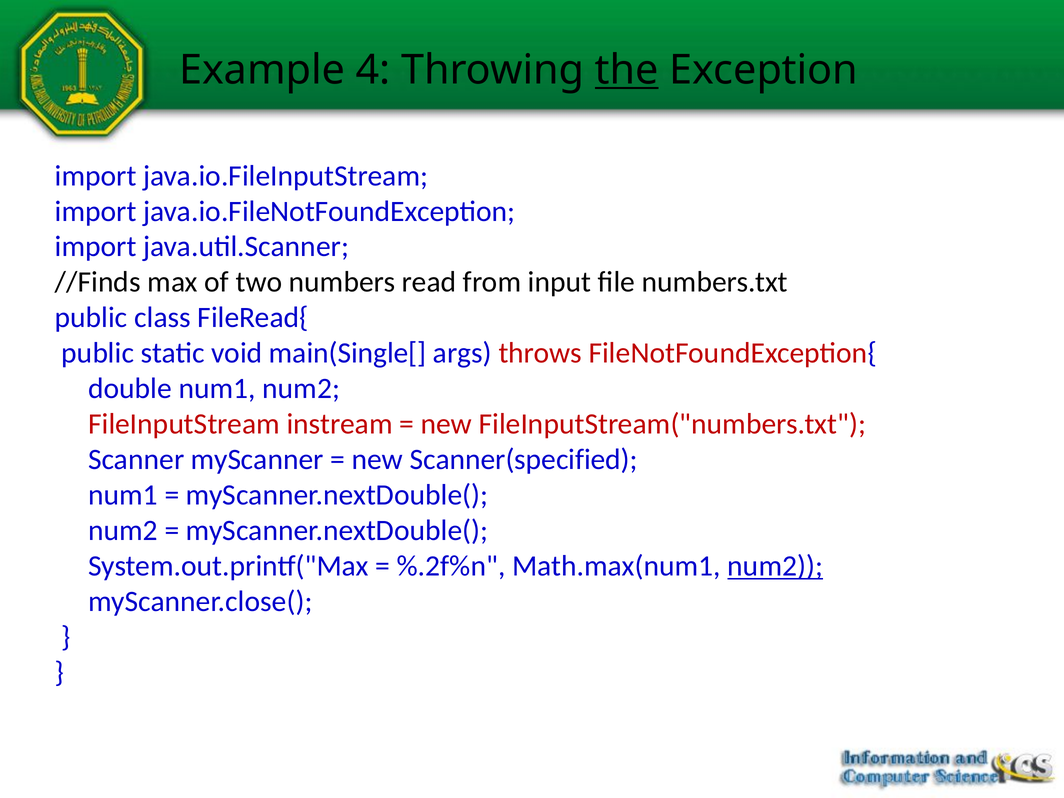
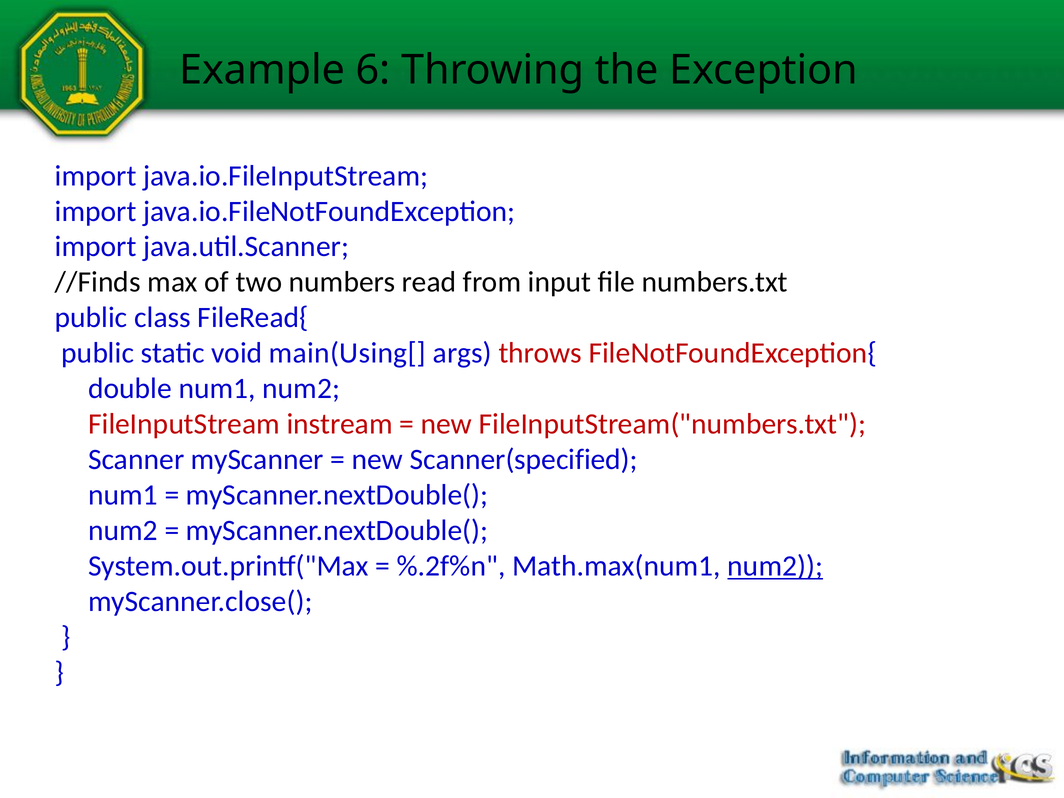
4: 4 -> 6
the underline: present -> none
main(Single[: main(Single[ -> main(Using[
